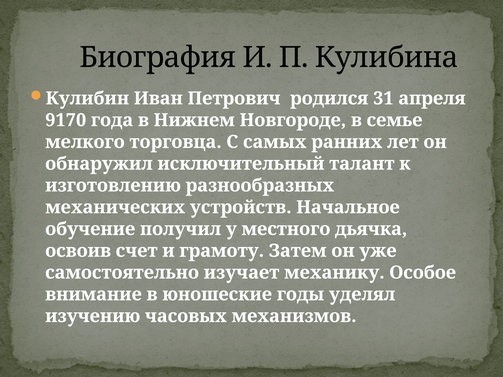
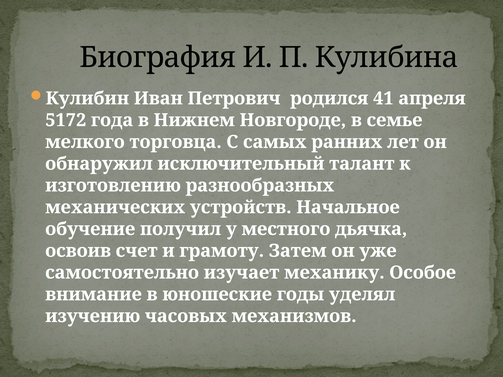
31: 31 -> 41
9170: 9170 -> 5172
